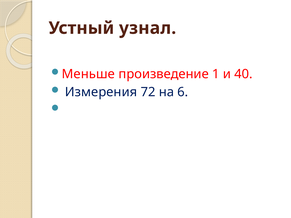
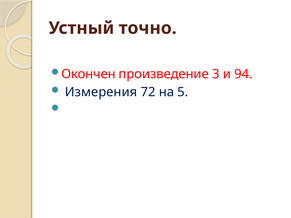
узнал: узнал -> точно
Меньше: Меньше -> Окончен
1: 1 -> 3
40: 40 -> 94
6: 6 -> 5
